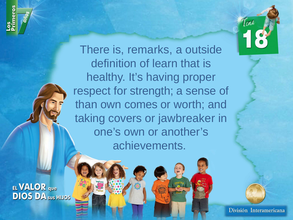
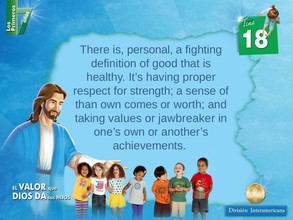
remarks: remarks -> personal
outside: outside -> fighting
learn: learn -> good
covers: covers -> values
